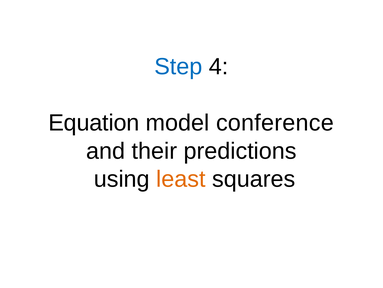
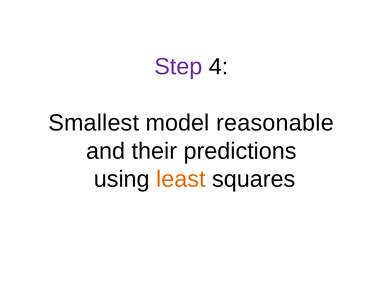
Step colour: blue -> purple
Equation: Equation -> Smallest
conference: conference -> reasonable
